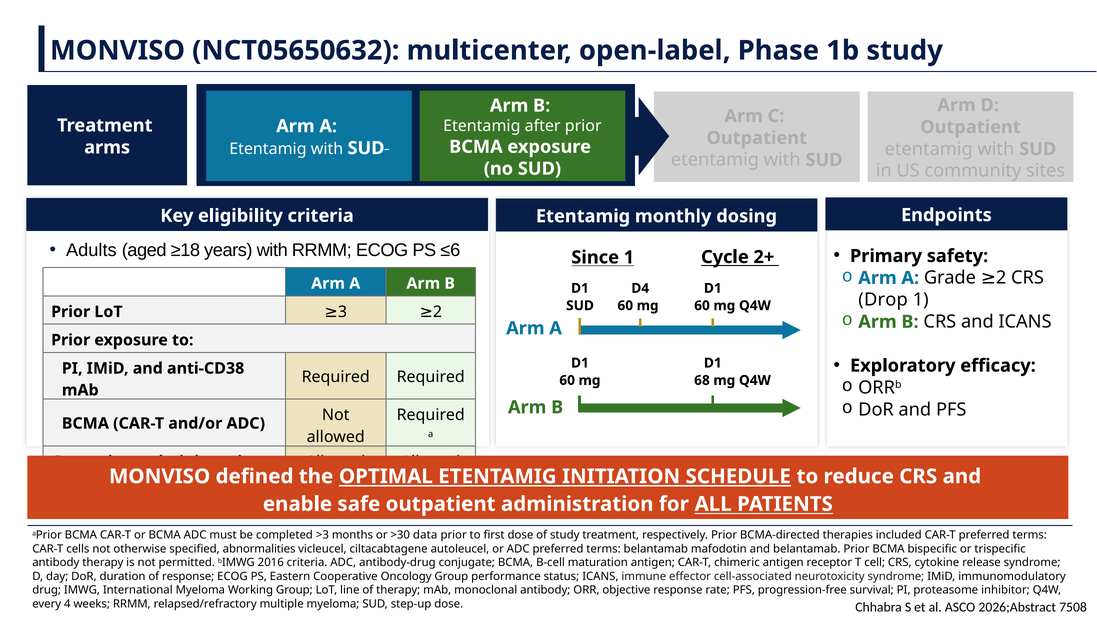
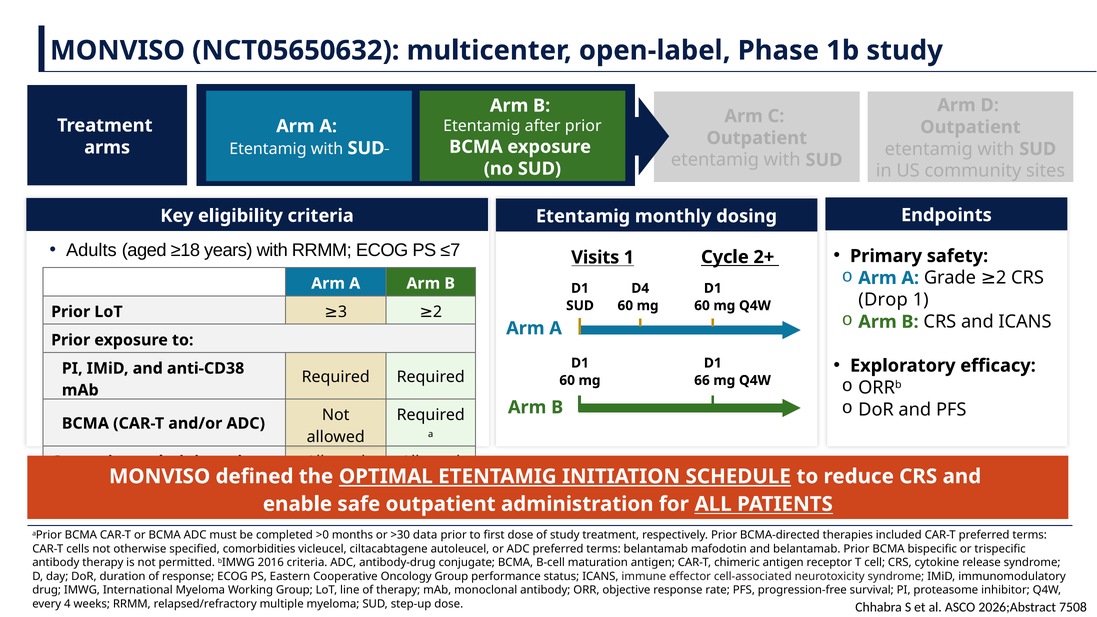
≤6: ≤6 -> ≤7
Since: Since -> Visits
68: 68 -> 66
>3: >3 -> >0
abnormalities: abnormalities -> comorbidities
